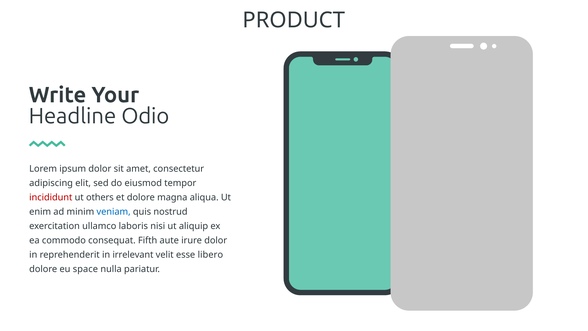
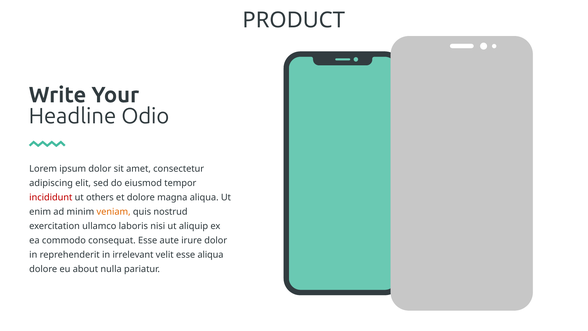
veniam colour: blue -> orange
consequat Fifth: Fifth -> Esse
esse libero: libero -> aliqua
space: space -> about
